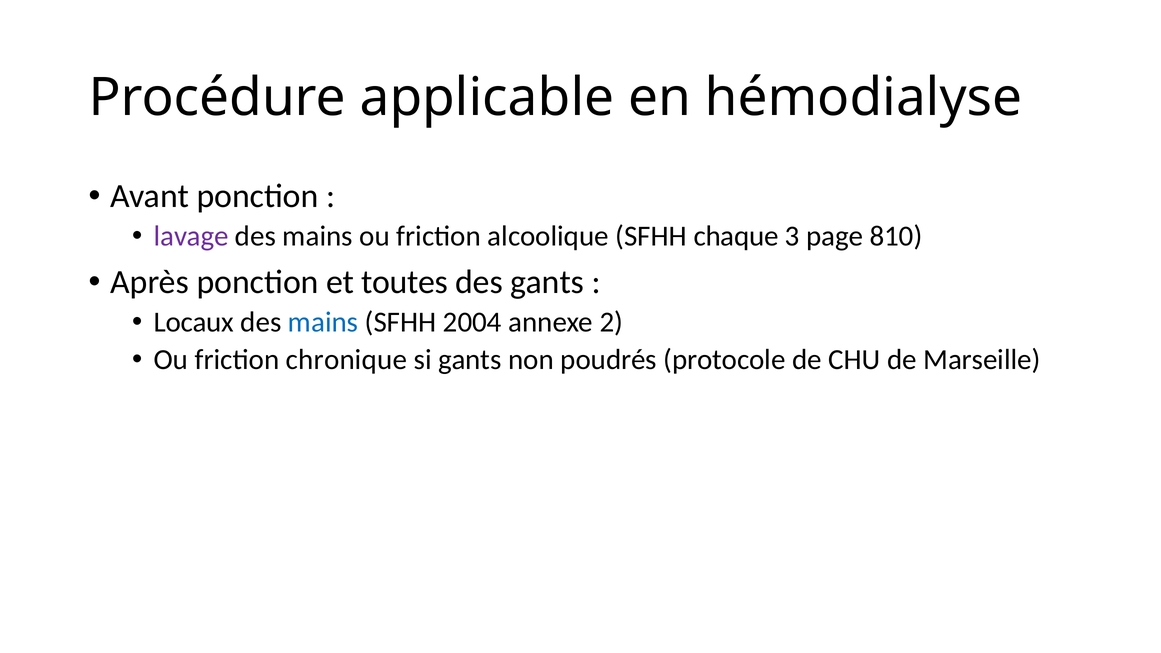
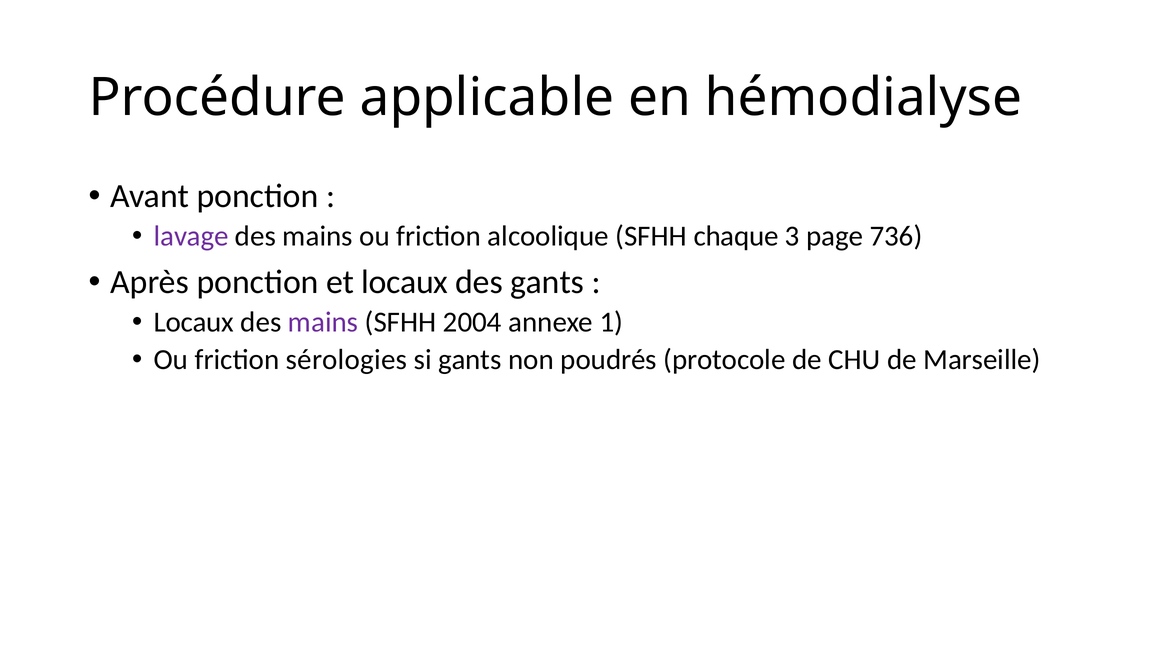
810: 810 -> 736
et toutes: toutes -> locaux
mains at (323, 322) colour: blue -> purple
2: 2 -> 1
chronique: chronique -> sérologies
